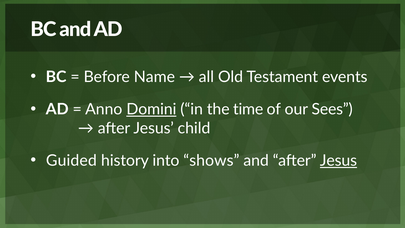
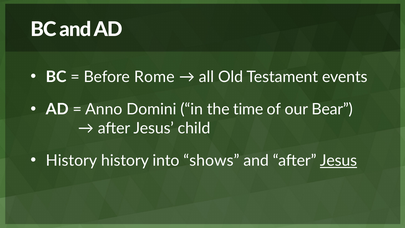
Name: Name -> Rome
Domini underline: present -> none
Sees: Sees -> Bear
Guided at (71, 160): Guided -> History
